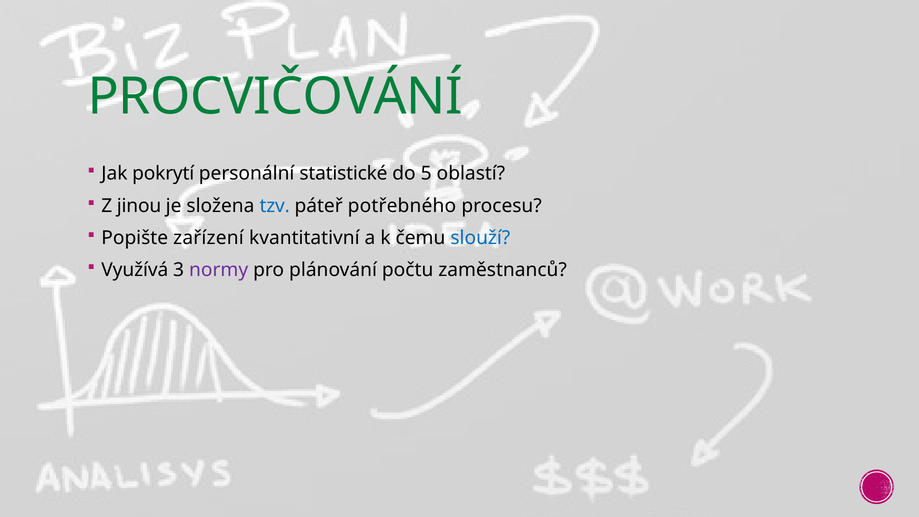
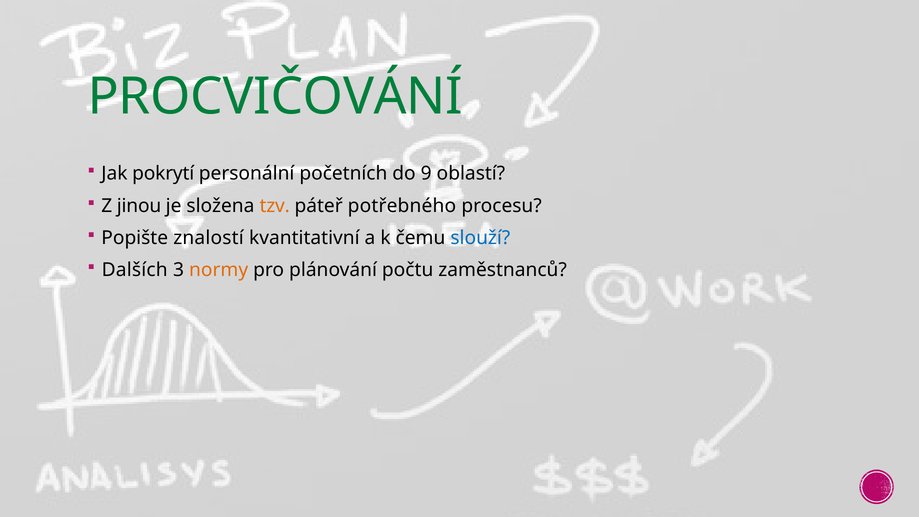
statistické: statistické -> početních
5: 5 -> 9
tzv colour: blue -> orange
zařízení: zařízení -> znalostí
Využívá: Využívá -> Dalších
normy colour: purple -> orange
